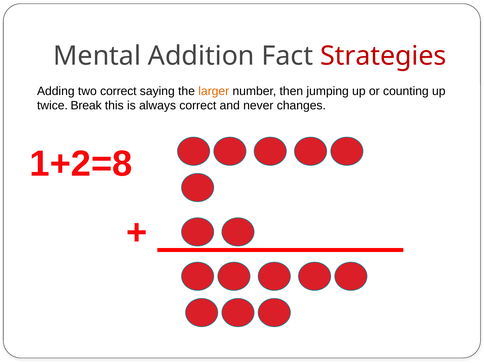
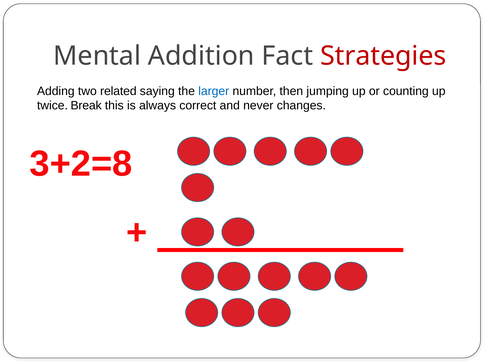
two correct: correct -> related
larger colour: orange -> blue
1+2=8: 1+2=8 -> 3+2=8
